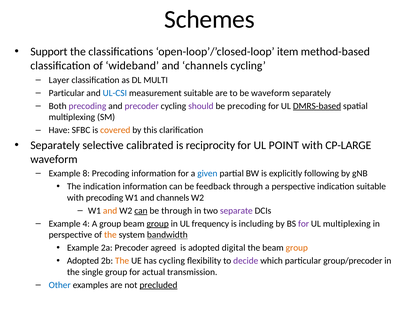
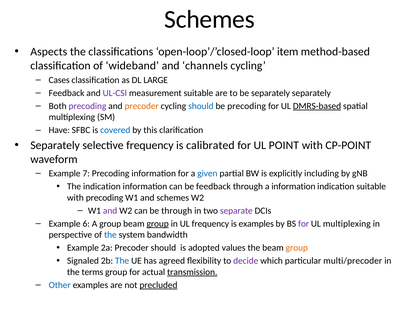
Support: Support -> Aspects
Layer: Layer -> Cases
MULTI: MULTI -> LARGE
Particular at (67, 93): Particular -> Feedback
UL-CSI colour: blue -> purple
be waveform: waveform -> separately
precoder at (142, 106) colour: purple -> orange
should at (201, 106) colour: purple -> blue
covered colour: orange -> blue
selective calibrated: calibrated -> frequency
reciprocity: reciprocity -> calibrated
CP-LARGE: CP-LARGE -> CP-POINT
8: 8 -> 7
following: following -> including
a perspective: perspective -> information
W1 and channels: channels -> schemes
and at (110, 211) colour: orange -> purple
can at (141, 211) underline: present -> none
4: 4 -> 6
is including: including -> examples
the at (110, 235) colour: orange -> blue
bandwidth underline: present -> none
Precoder agreed: agreed -> should
digital: digital -> values
Adopted at (83, 261): Adopted -> Signaled
The at (122, 261) colour: orange -> blue
has cycling: cycling -> agreed
group/precoder: group/precoder -> multi/precoder
single: single -> terms
transmission underline: none -> present
